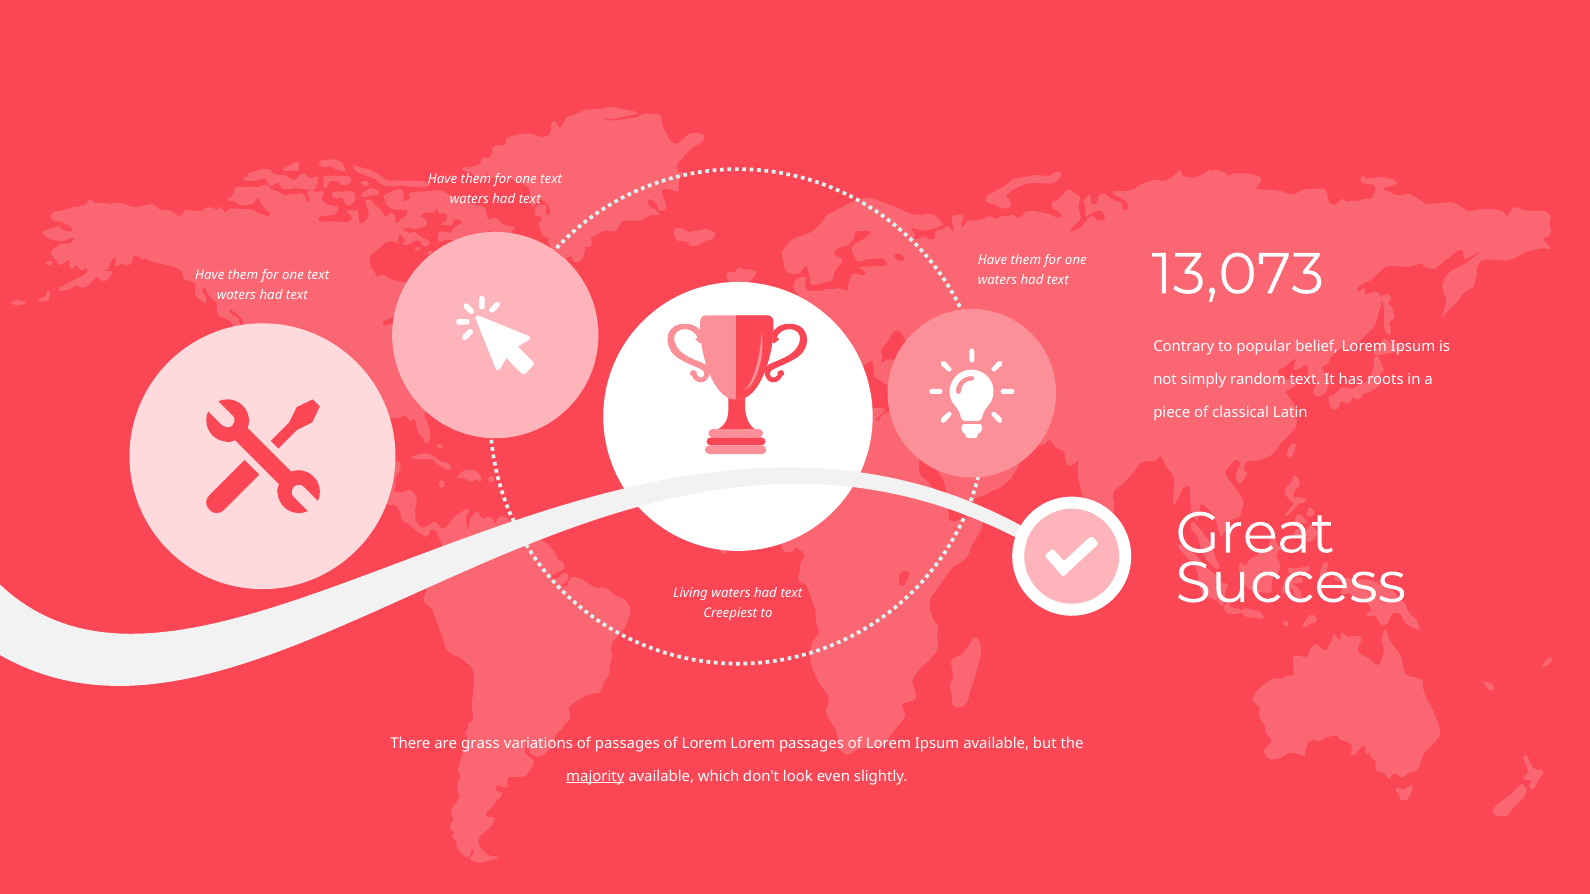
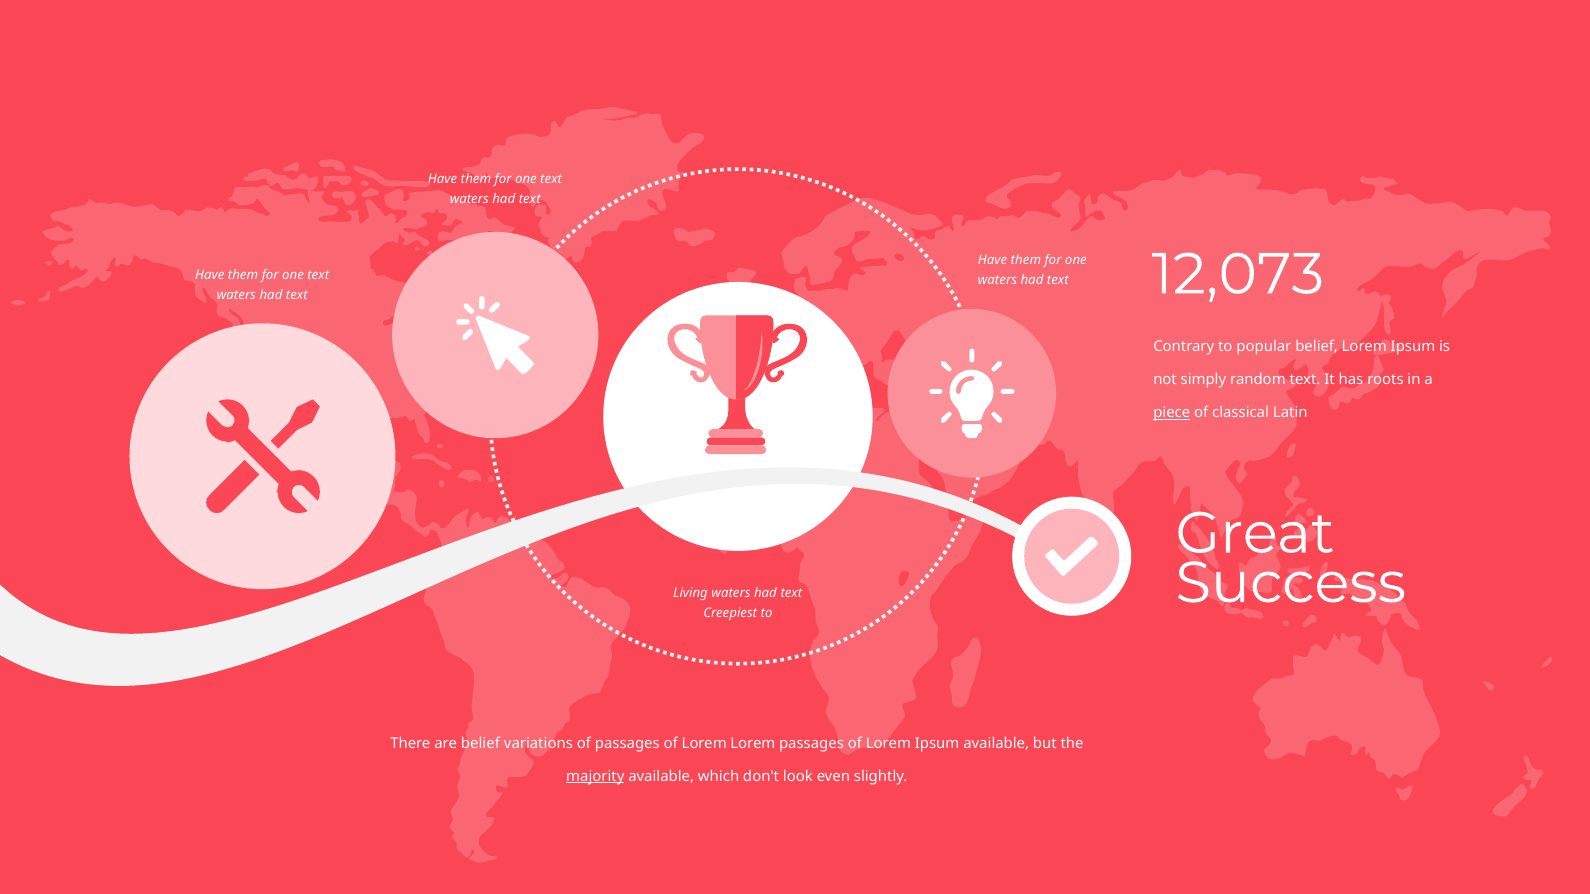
13,073: 13,073 -> 12,073
piece underline: none -> present
are grass: grass -> belief
